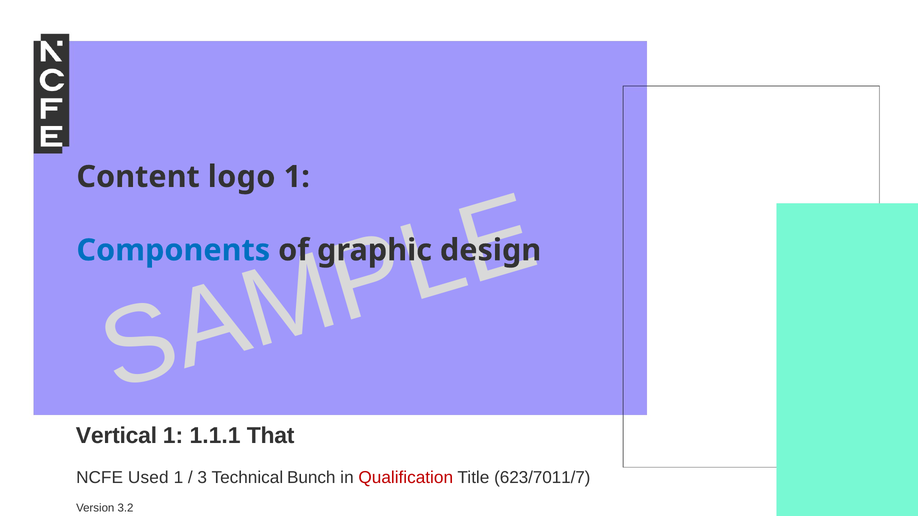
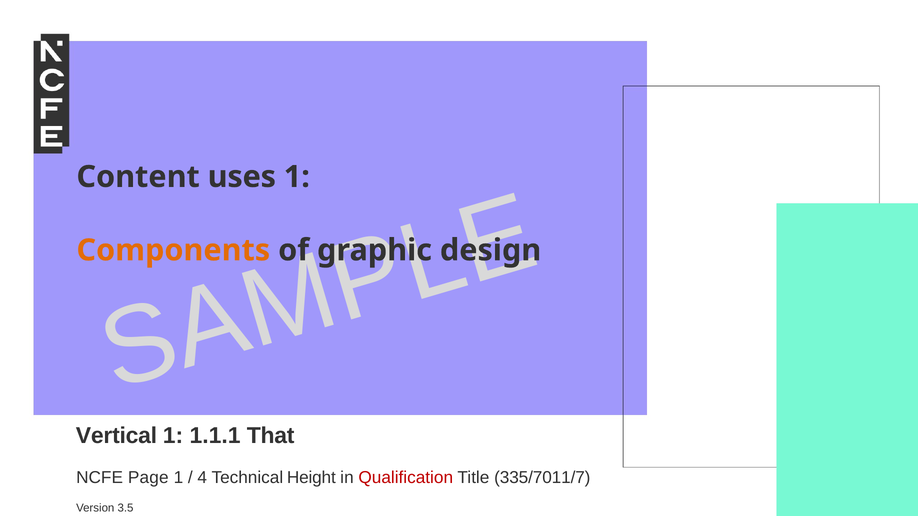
logo: logo -> uses
Components colour: blue -> orange
Used: Used -> Page
3: 3 -> 4
Bunch: Bunch -> Height
623/7011/7: 623/7011/7 -> 335/7011/7
3.2: 3.2 -> 3.5
